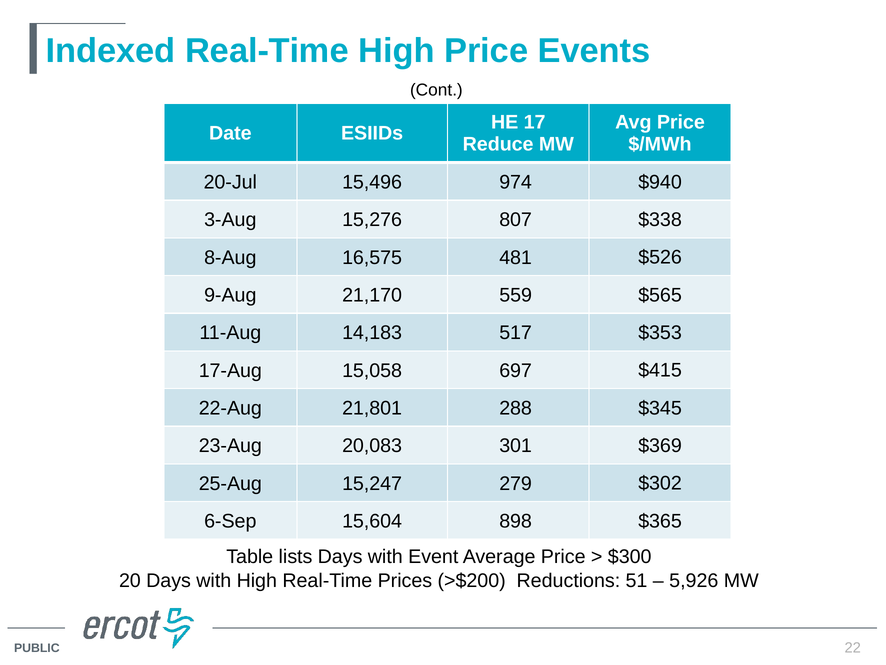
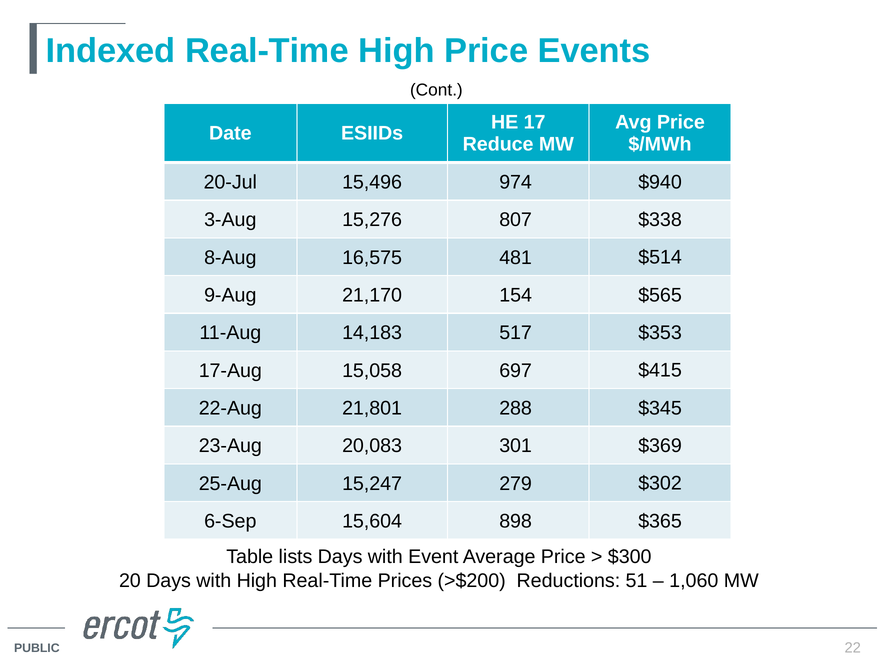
$526: $526 -> $514
559: 559 -> 154
5,926: 5,926 -> 1,060
